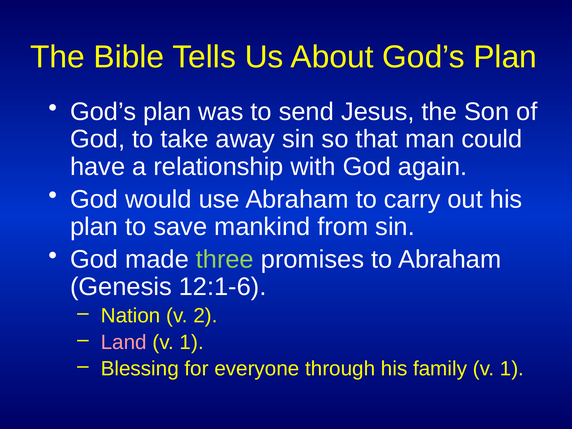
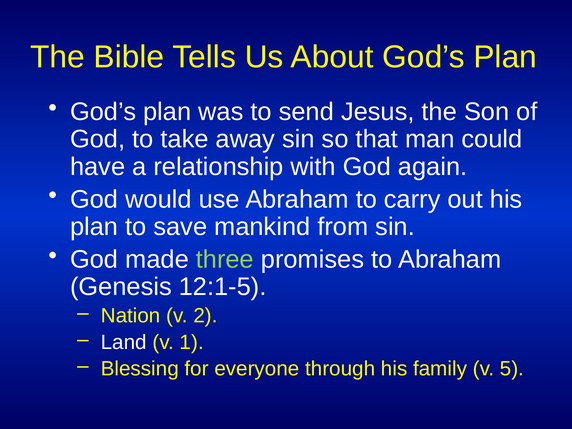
12:1-6: 12:1-6 -> 12:1-5
Land colour: pink -> white
family v 1: 1 -> 5
